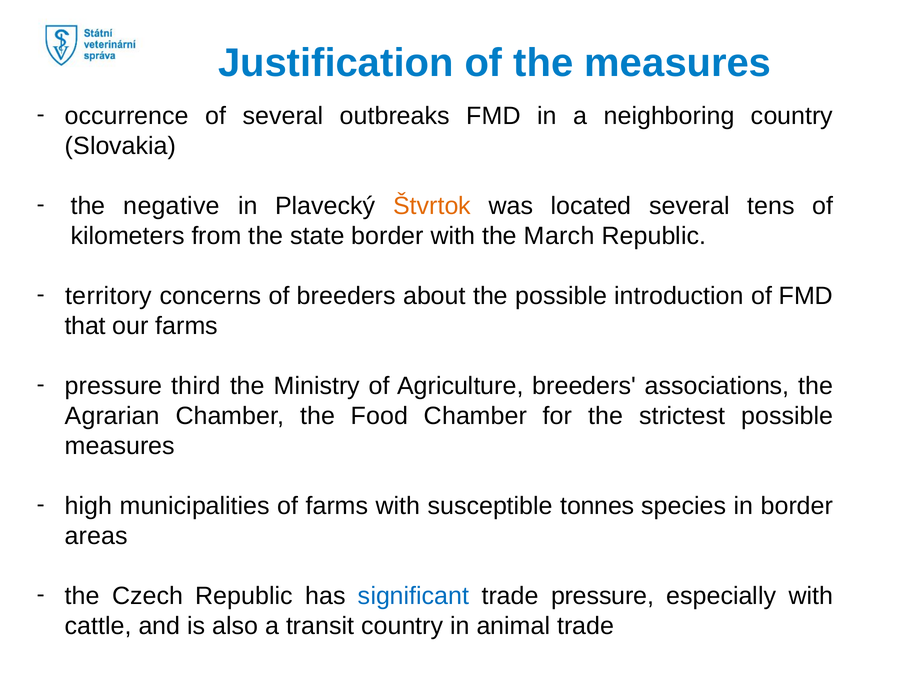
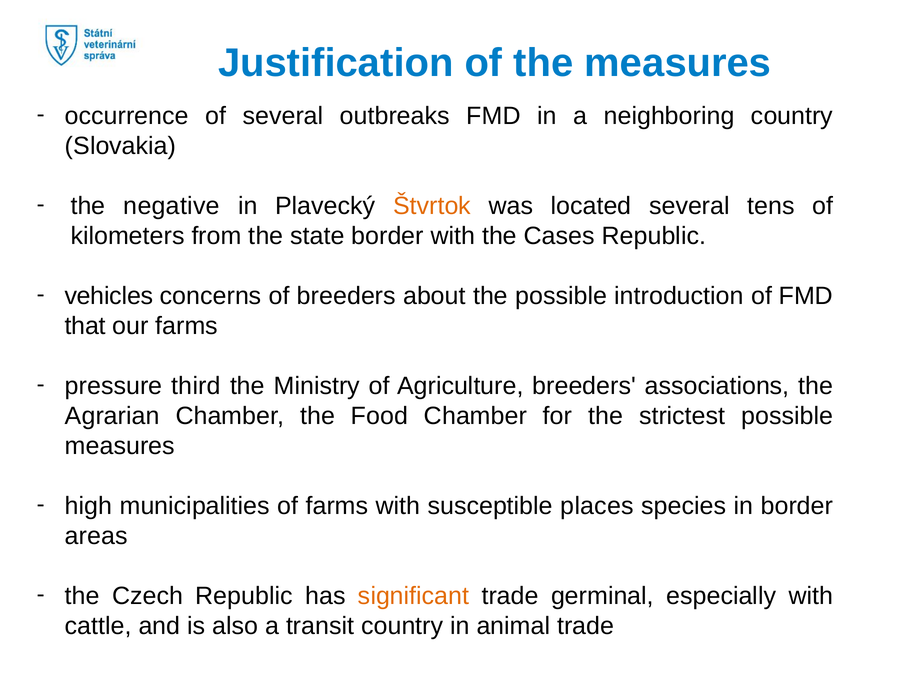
March: March -> Cases
territory: territory -> vehicles
tonnes: tonnes -> places
significant colour: blue -> orange
trade pressure: pressure -> germinal
